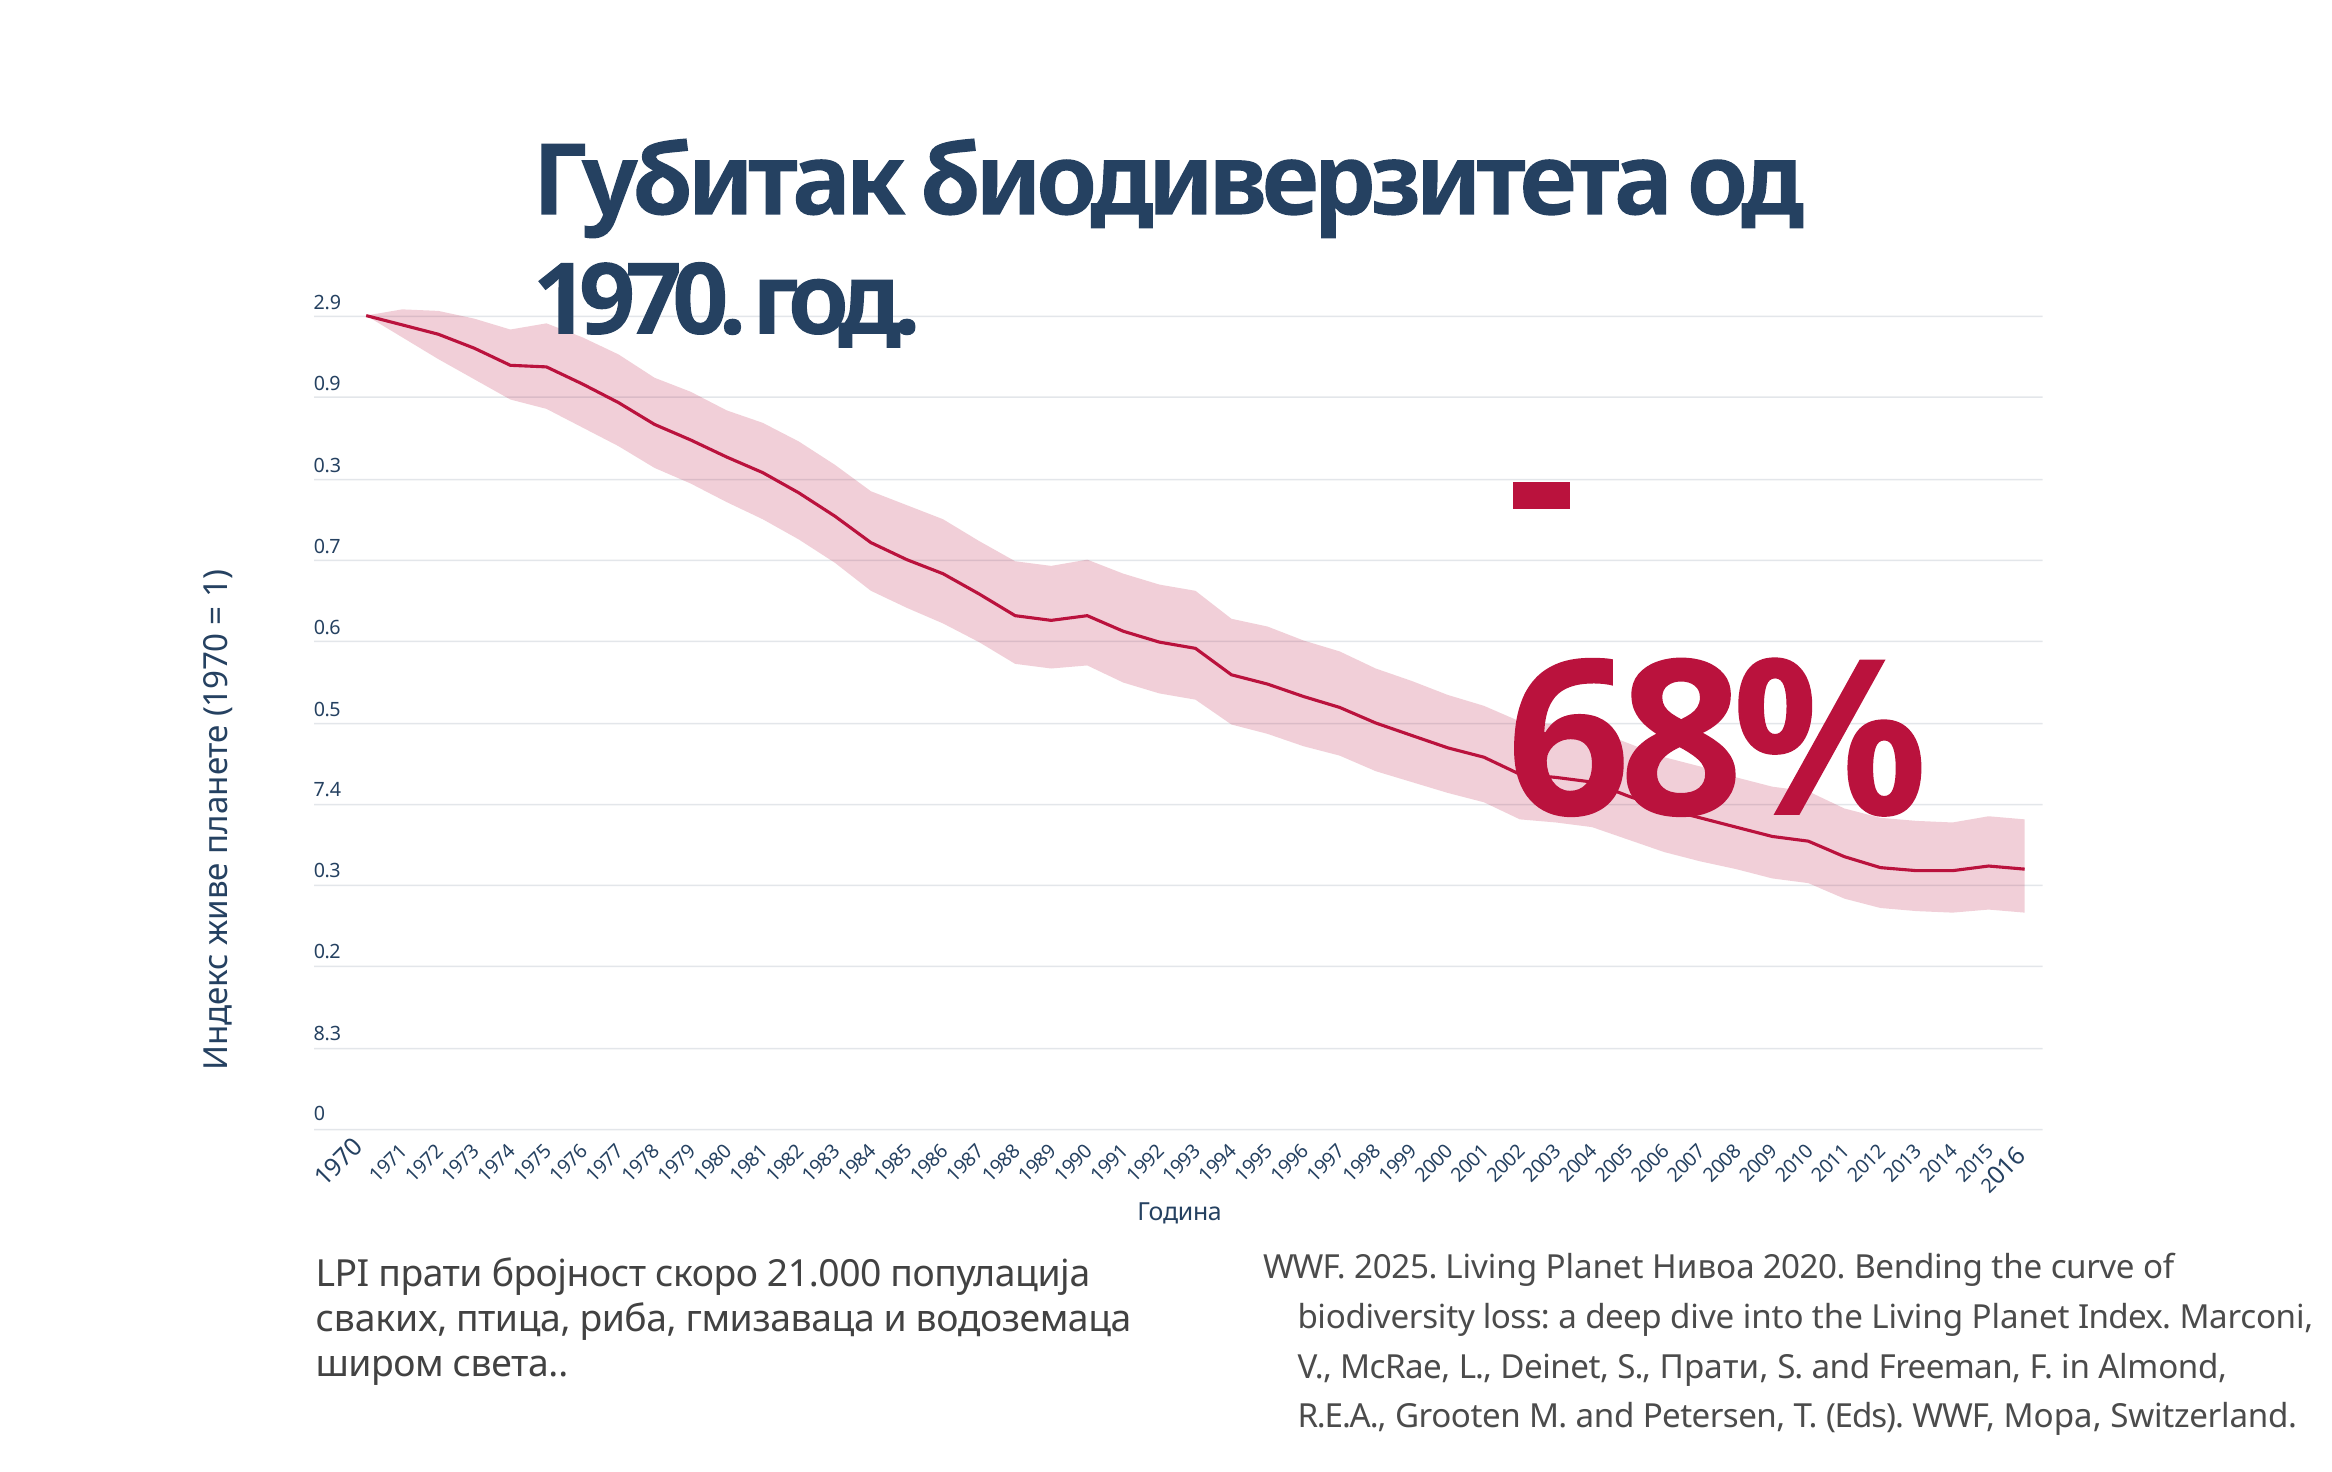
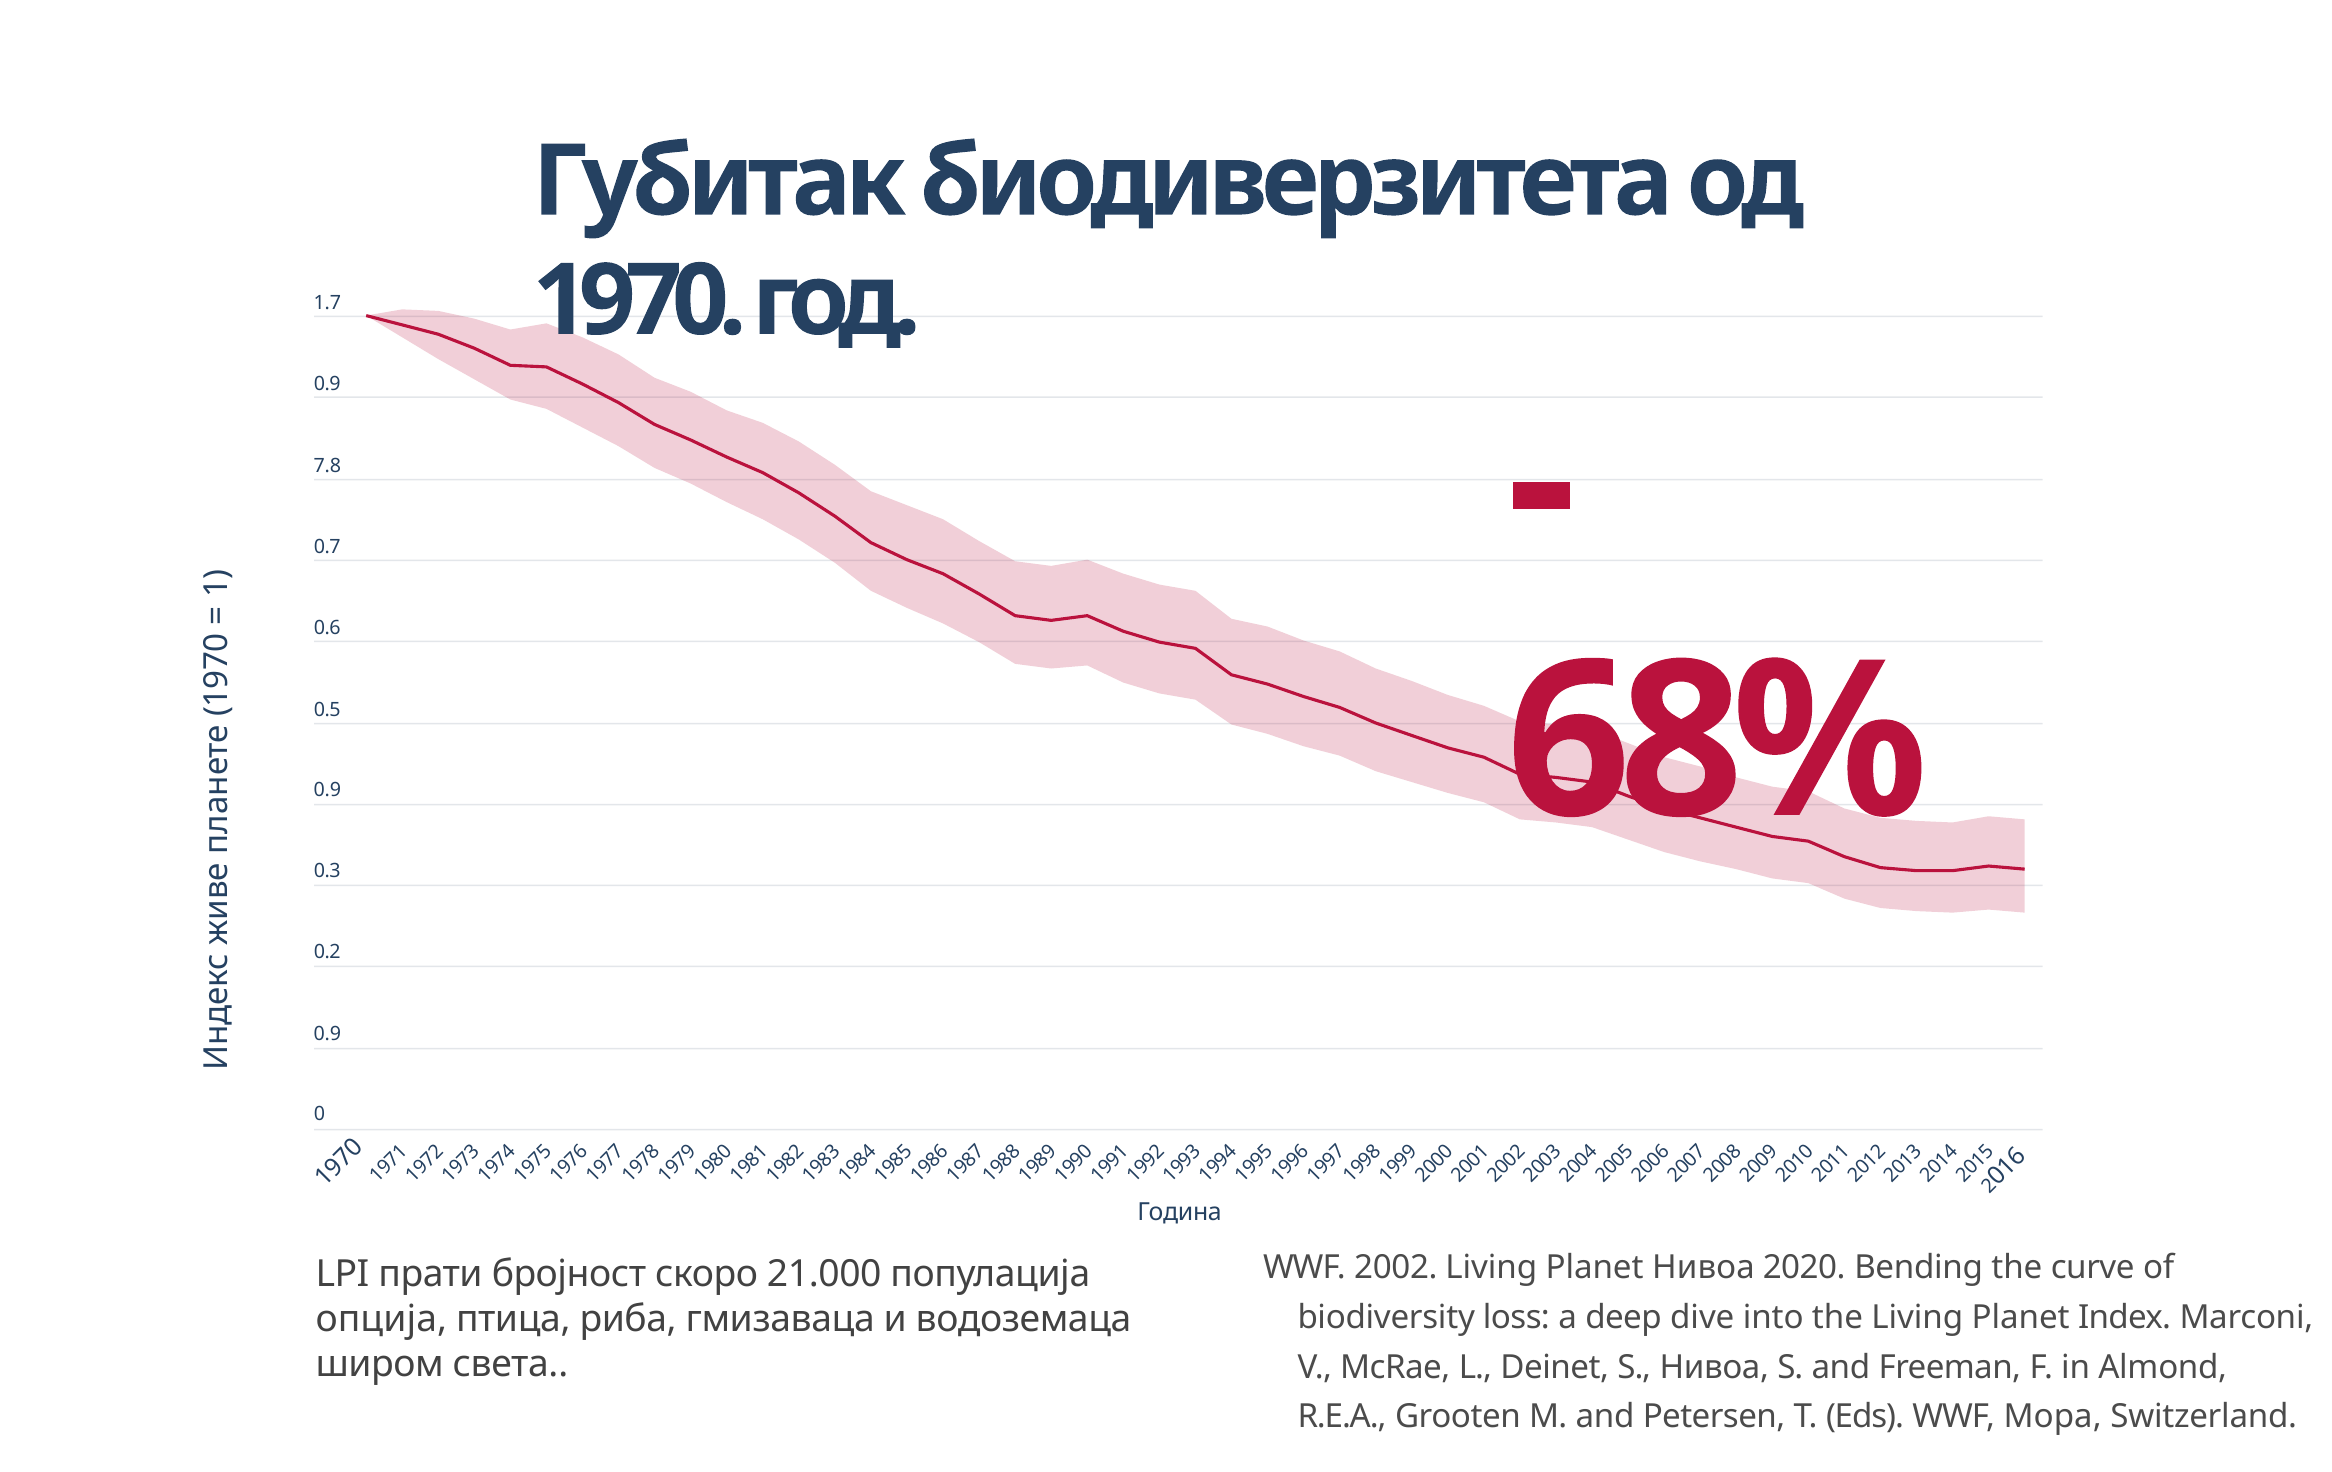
2.9: 2.9 -> 1.7
0.3 at (327, 466): 0.3 -> 7.8
7.4 at (327, 790): 7.4 -> 0.9
8.3 at (327, 1034): 8.3 -> 0.9
2025: 2025 -> 2002
сваких: сваких -> опција
S Прати: Прати -> Нивоа
